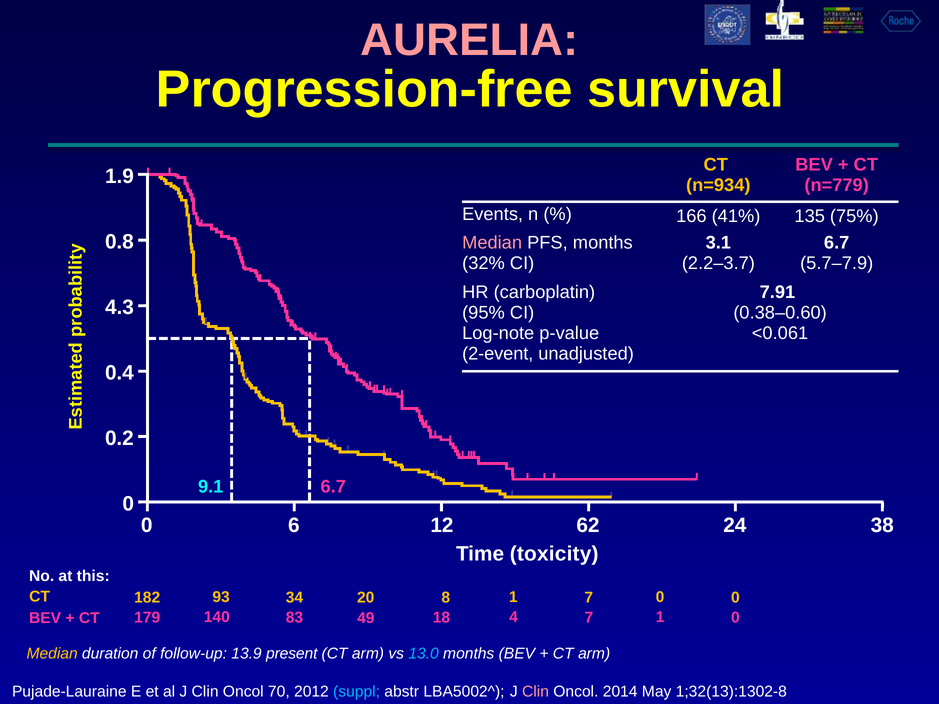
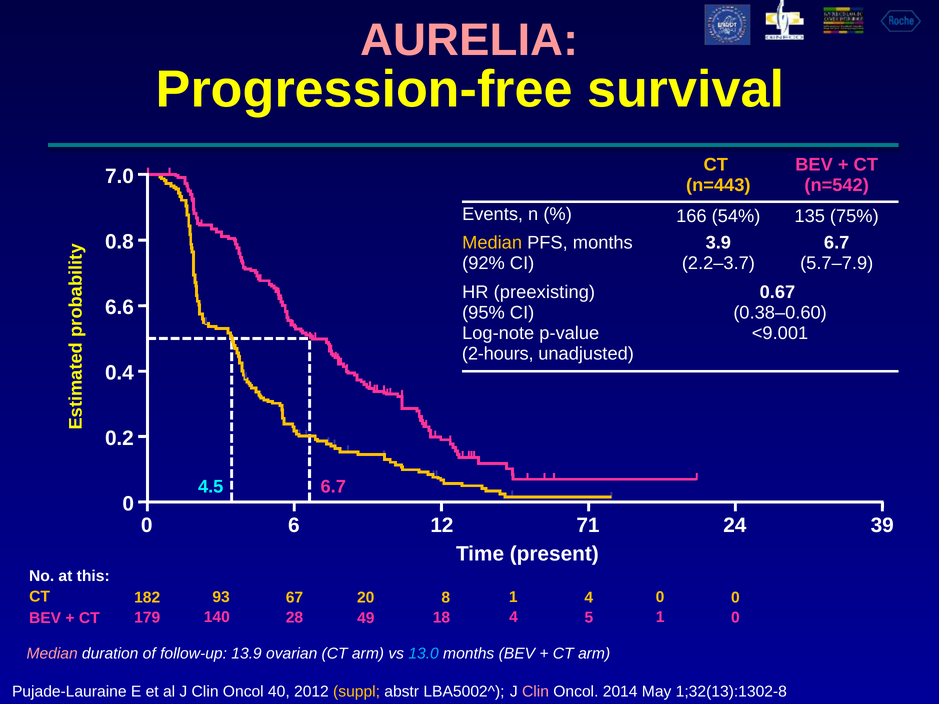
1.9: 1.9 -> 7.0
n=934: n=934 -> n=443
n=779: n=779 -> n=542
41%: 41% -> 54%
Median at (492, 243) colour: pink -> yellow
3.1: 3.1 -> 3.9
32%: 32% -> 92%
carboplatin: carboplatin -> preexisting
7.91: 7.91 -> 0.67
4.3: 4.3 -> 6.6
<0.061: <0.061 -> <9.001
2-event: 2-event -> 2-hours
9.1: 9.1 -> 4.5
62: 62 -> 71
38: 38 -> 39
toxicity: toxicity -> present
34: 34 -> 67
8 7: 7 -> 4
83: 83 -> 28
18 7: 7 -> 5
Median at (52, 654) colour: yellow -> pink
present: present -> ovarian
70: 70 -> 40
suppl colour: light blue -> yellow
